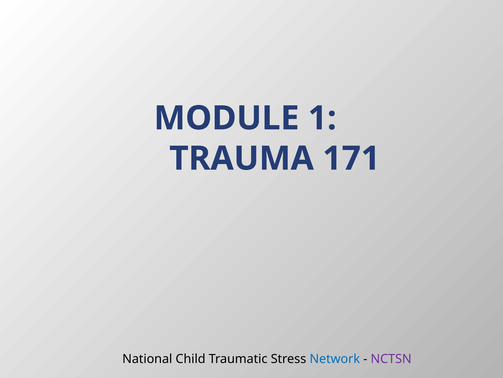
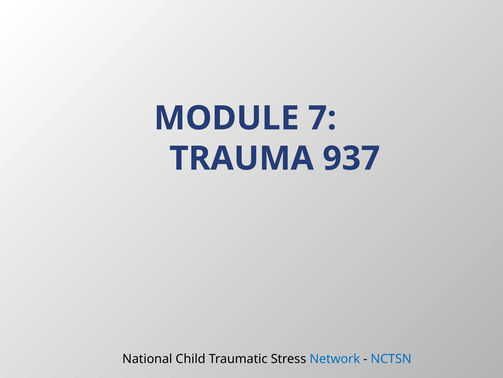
1: 1 -> 7
171: 171 -> 937
NCTSN colour: purple -> blue
